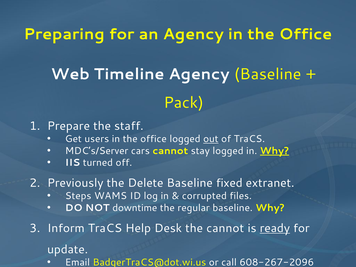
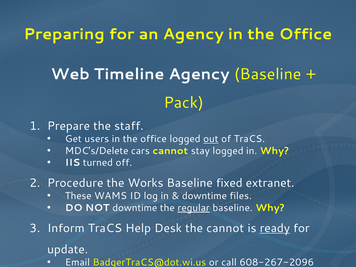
MDC’s/Server: MDC’s/Server -> MDC’s/Delete
Why at (274, 151) underline: present -> none
Previously: Previously -> Procedure
Delete: Delete -> Works
Steps: Steps -> These
corrupted at (204, 196): corrupted -> downtime
regular underline: none -> present
